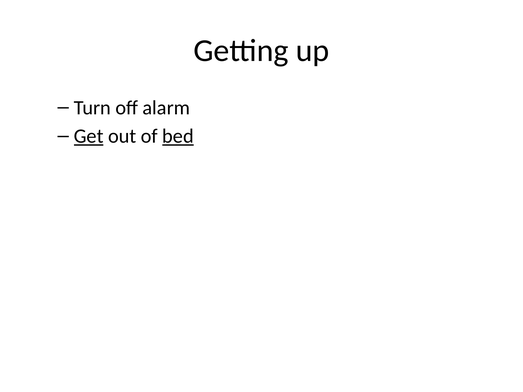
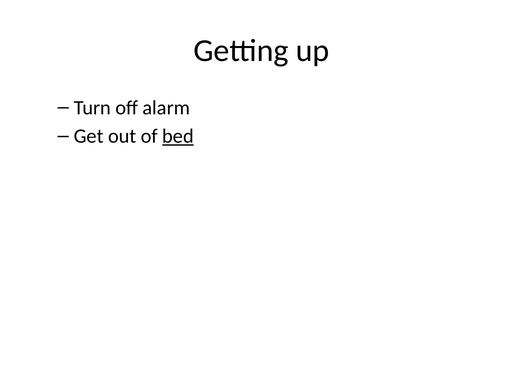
Get underline: present -> none
